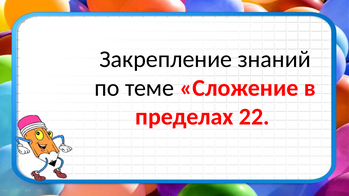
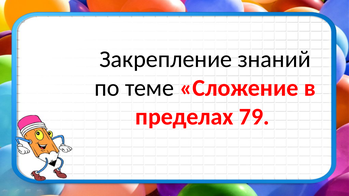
22: 22 -> 79
